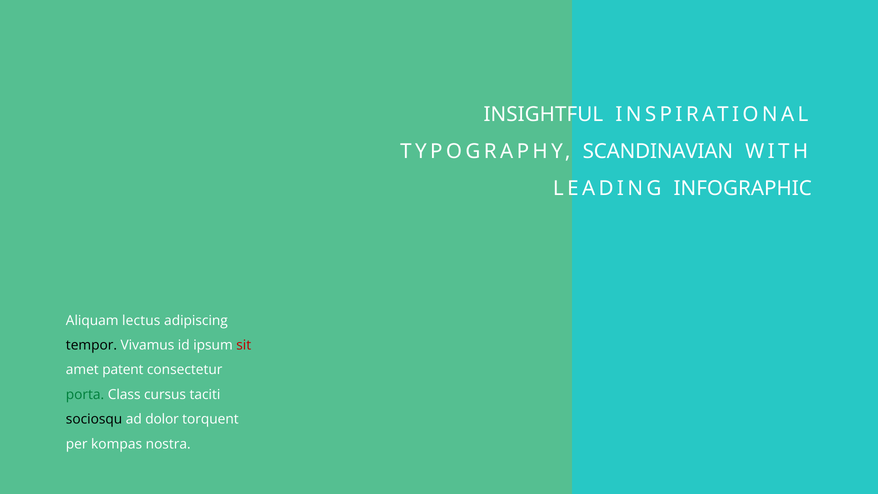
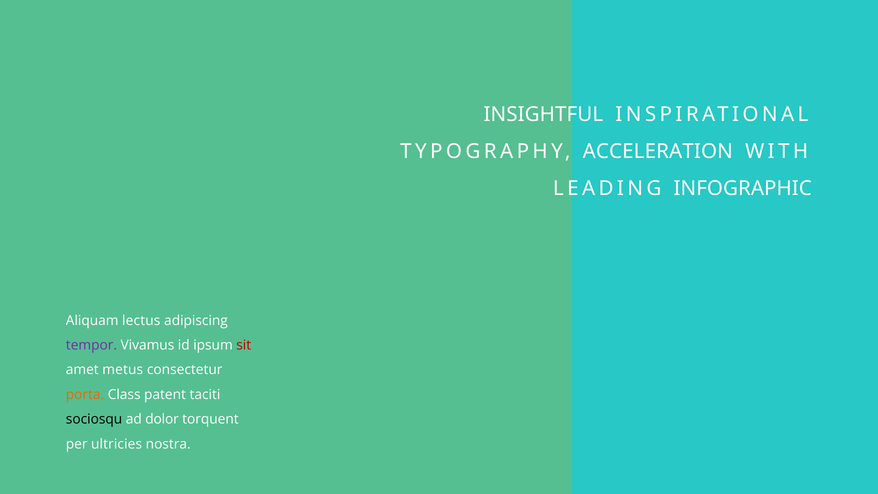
SCANDINAVIAN: SCANDINAVIAN -> ACCELERATION
tempor colour: black -> purple
patent: patent -> metus
porta colour: green -> orange
cursus: cursus -> patent
kompas: kompas -> ultricies
